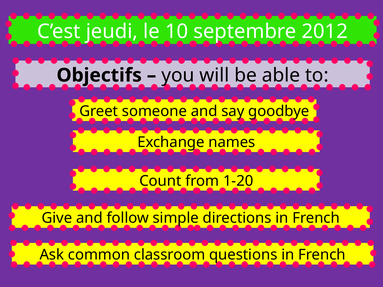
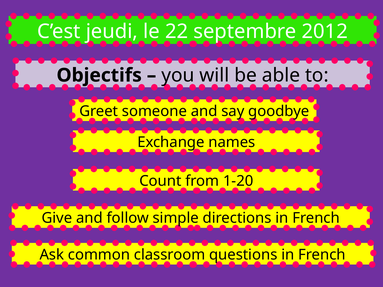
10: 10 -> 22
